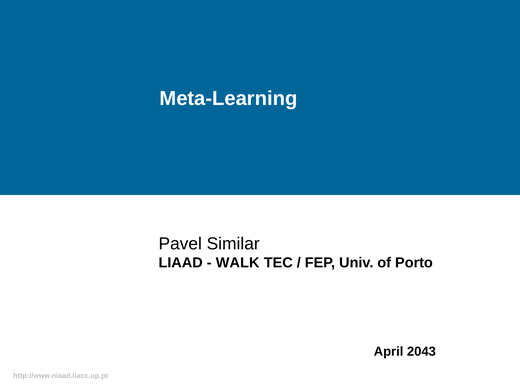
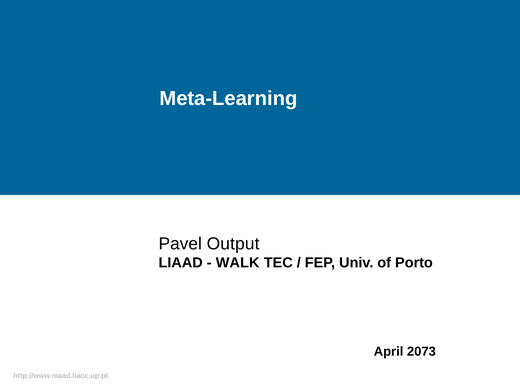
Similar: Similar -> Output
2043: 2043 -> 2073
